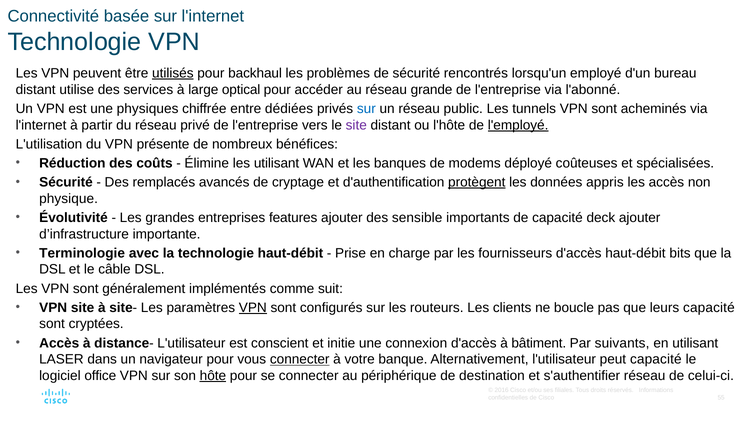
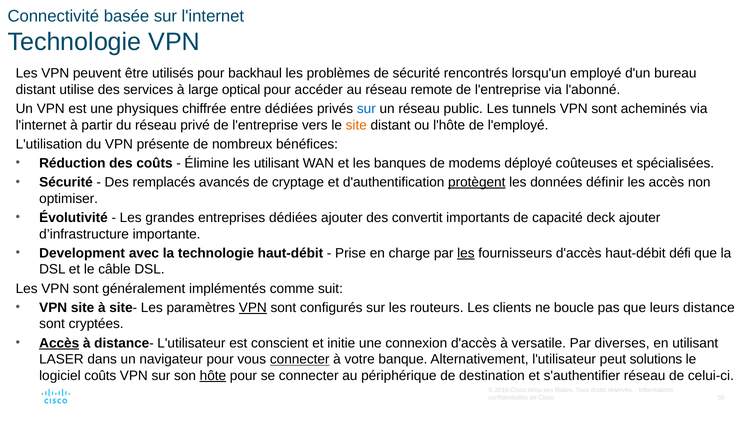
utilisés underline: present -> none
grande: grande -> remote
site at (356, 125) colour: purple -> orange
l'employé underline: present -> none
appris: appris -> définir
physique: physique -> optimiser
entreprises features: features -> dédiées
sensible: sensible -> convertit
Terminologie: Terminologie -> Development
les at (466, 253) underline: none -> present
bits: bits -> défi
leurs capacité: capacité -> distance
Accès at (59, 343) underline: none -> present
bâtiment: bâtiment -> versatile
suivants: suivants -> diverses
peut capacité: capacité -> solutions
logiciel office: office -> coûts
